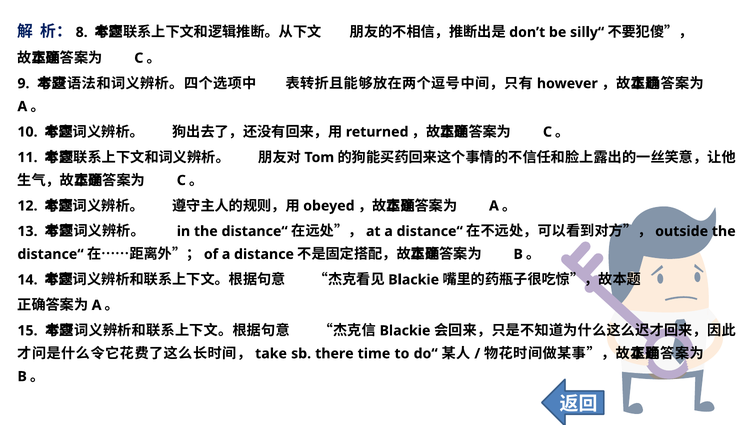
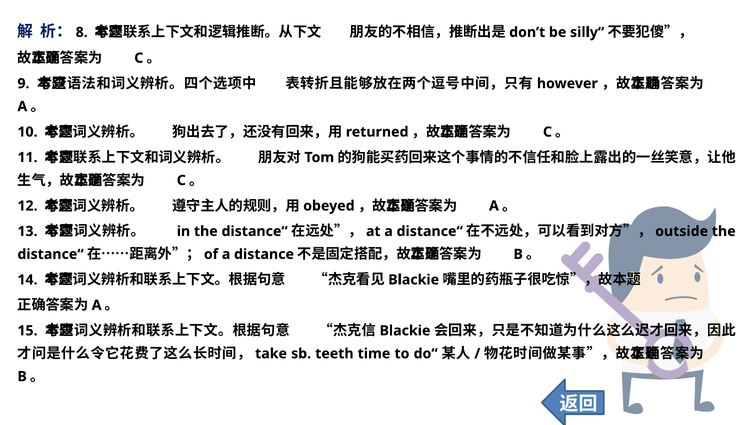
there: there -> teeth
